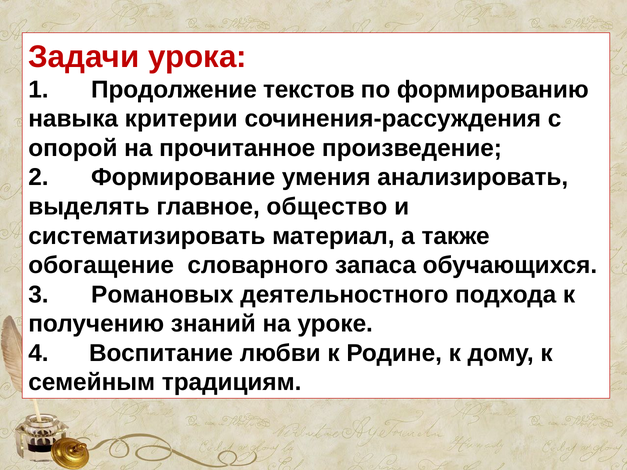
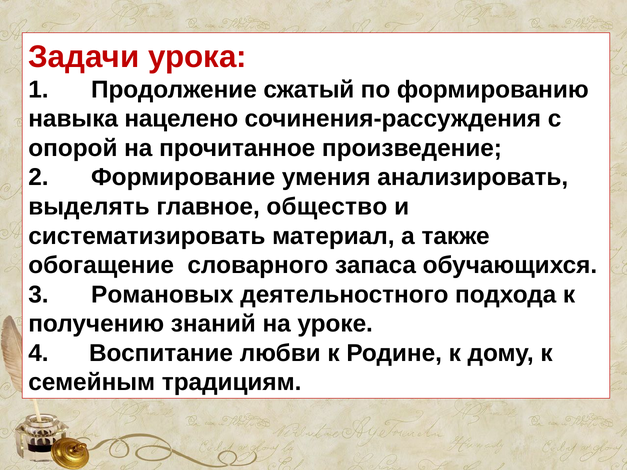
текстов: текстов -> сжатый
критерии: критерии -> нацелено
